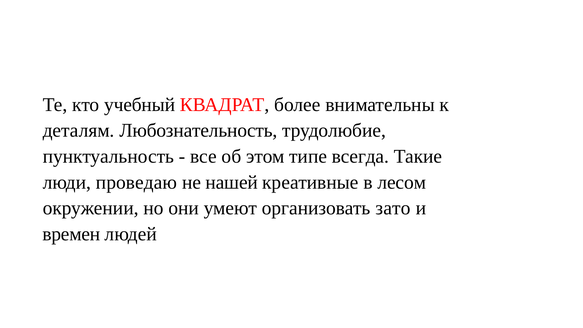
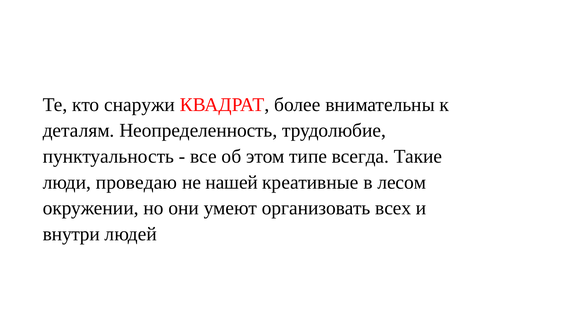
учебный: учебный -> снаружи
Любознательность: Любознательность -> Неопределенность
зато: зато -> всех
времен: времен -> внутри
